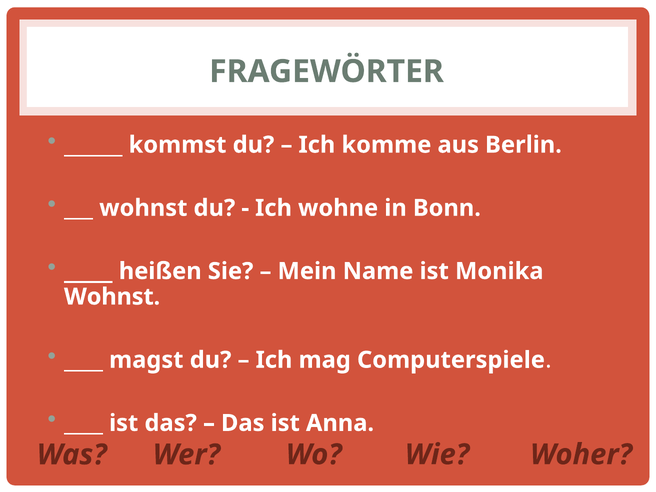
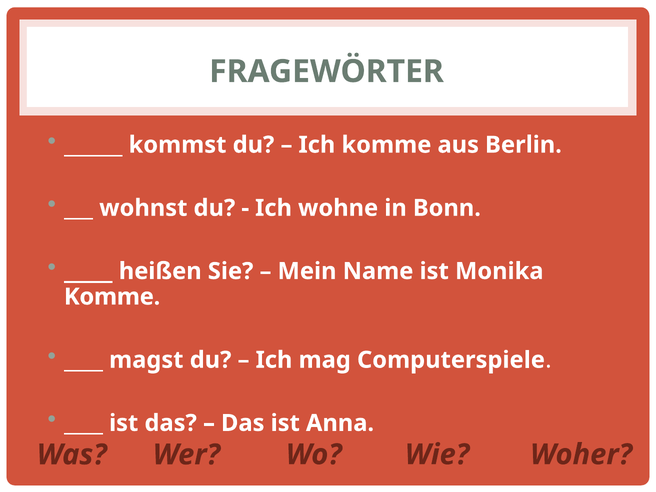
Wohnst at (112, 297): Wohnst -> Komme
